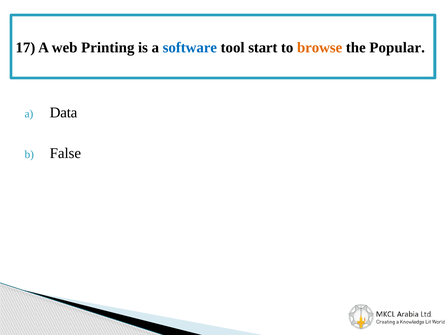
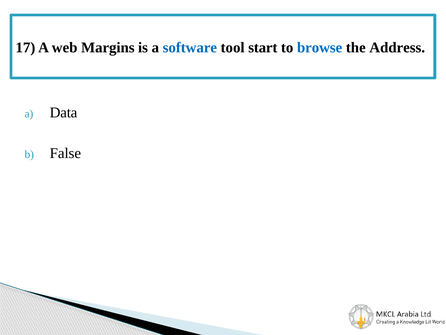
Printing: Printing -> Margins
browse colour: orange -> blue
Popular: Popular -> Address
